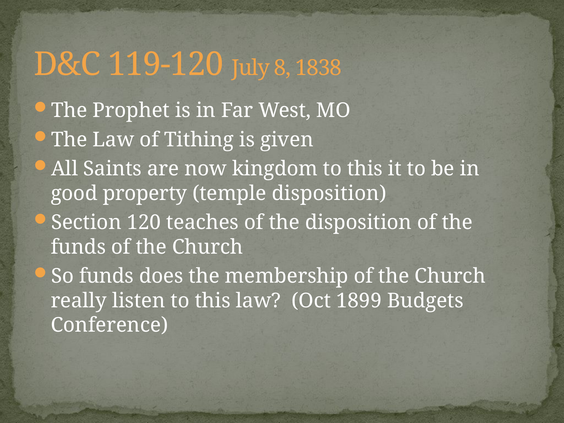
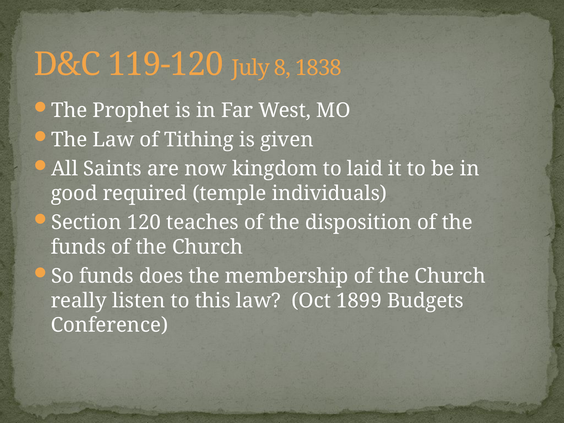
this at (365, 169): this -> laid
property: property -> required
temple disposition: disposition -> individuals
